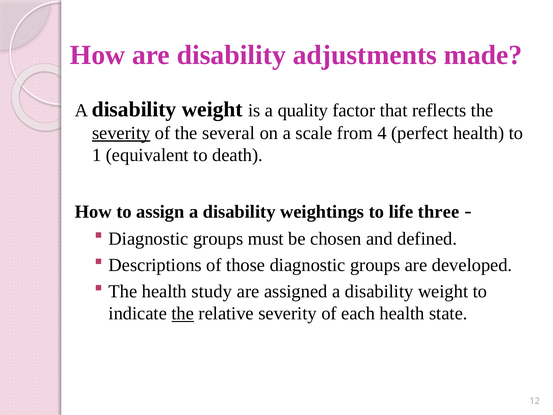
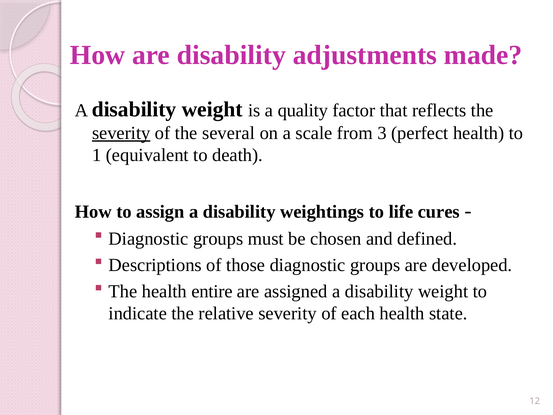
4: 4 -> 3
three: three -> cures
study: study -> entire
the at (183, 313) underline: present -> none
